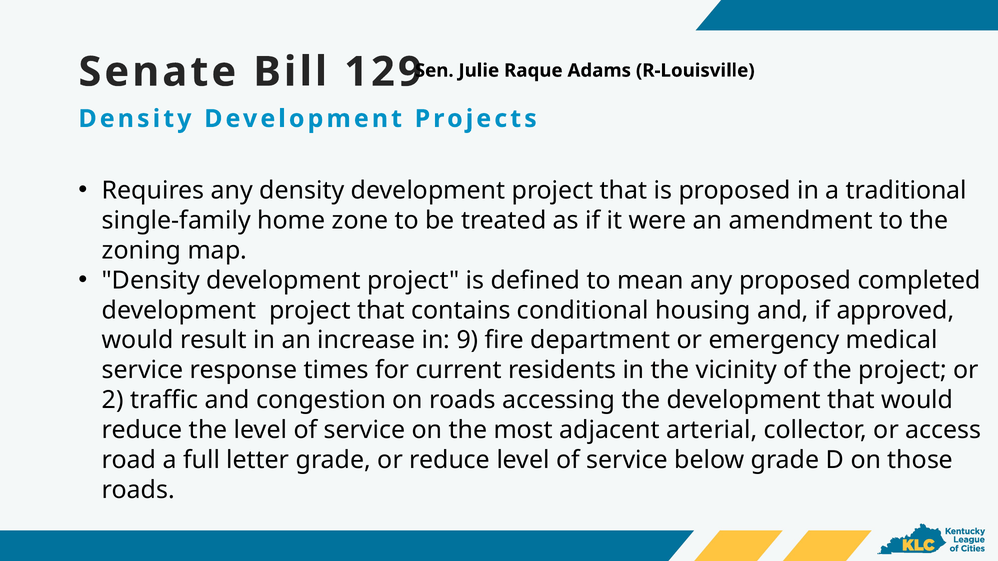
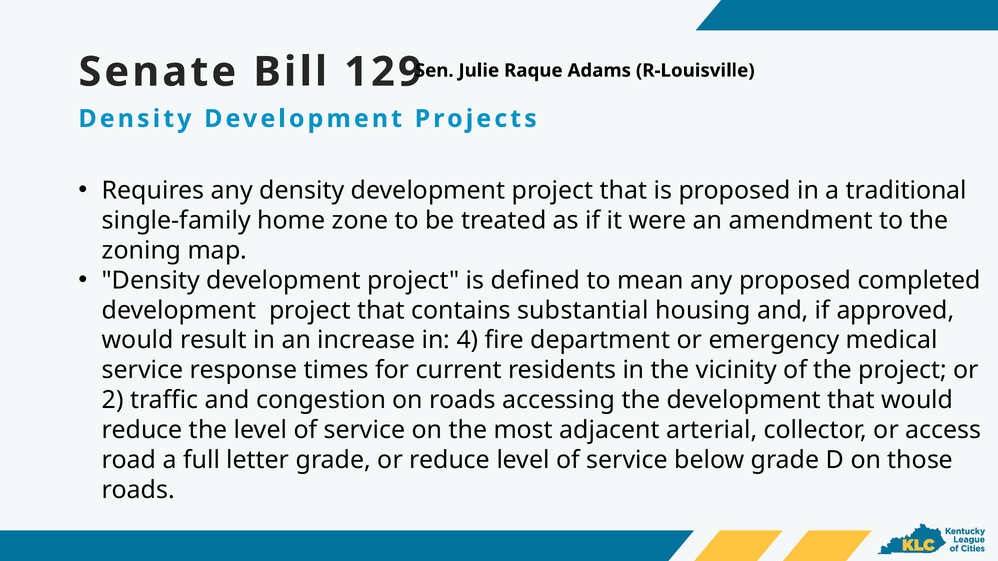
conditional: conditional -> substantial
9: 9 -> 4
